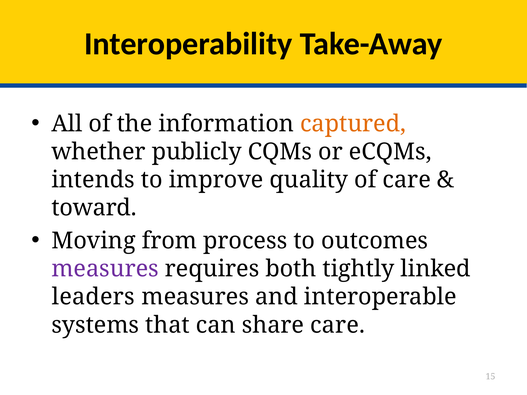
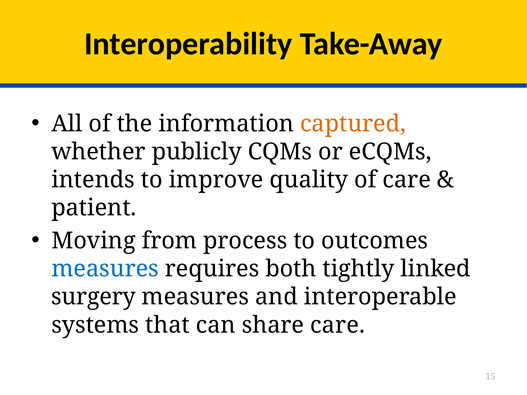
toward: toward -> patient
measures at (105, 269) colour: purple -> blue
leaders: leaders -> surgery
